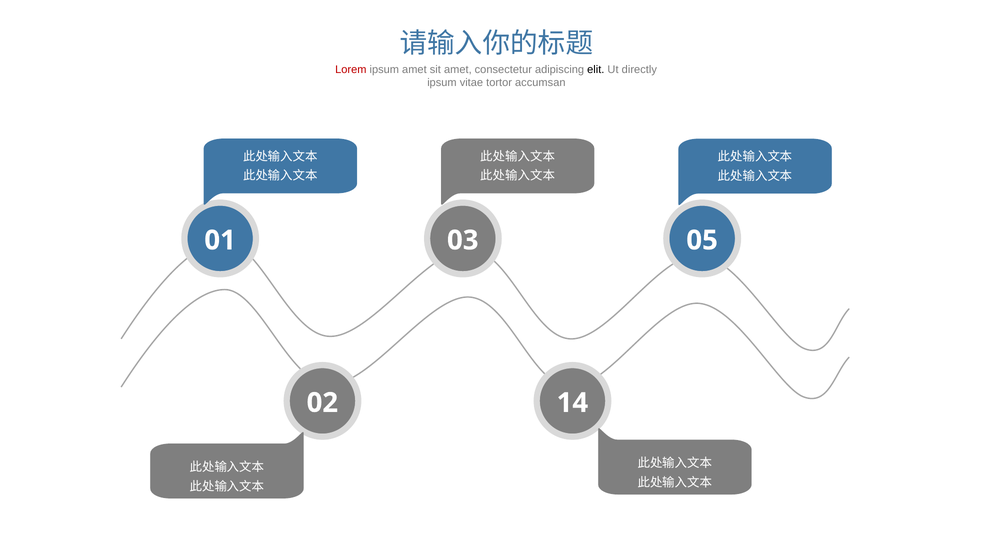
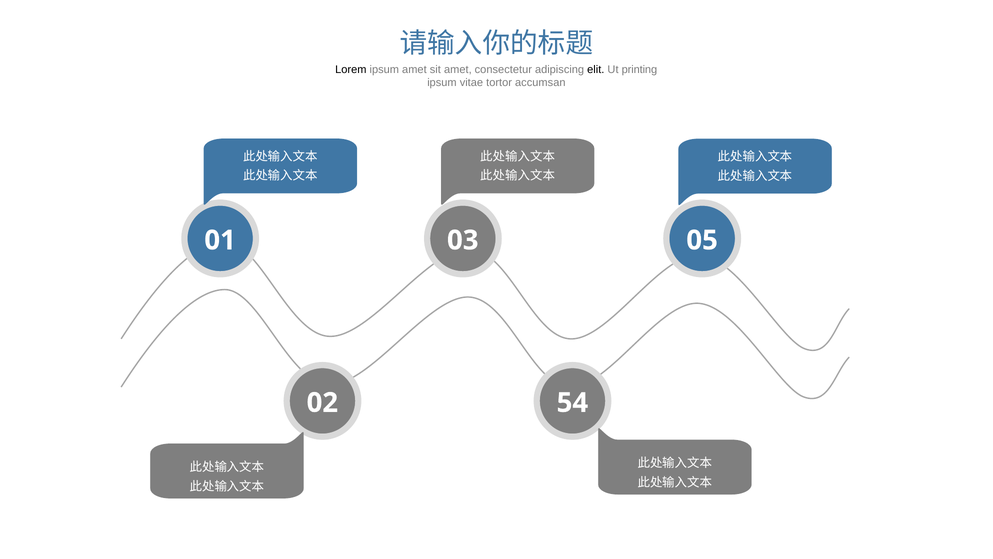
Lorem colour: red -> black
directly: directly -> printing
14: 14 -> 54
